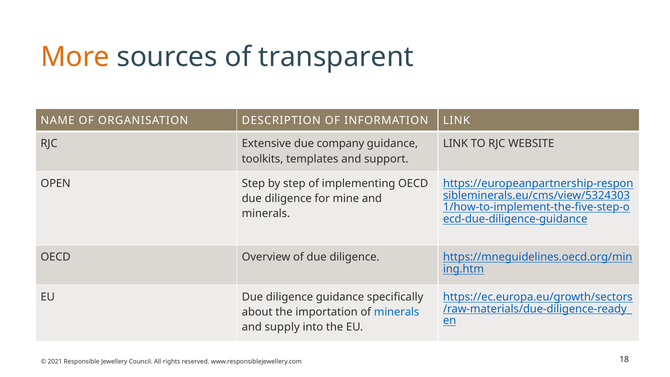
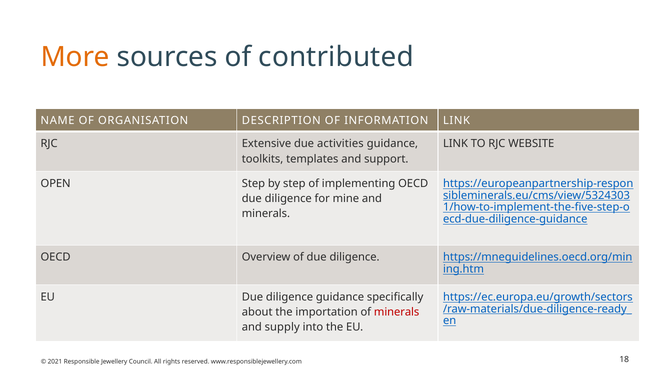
transparent: transparent -> contributed
company: company -> activities
minerals at (397, 312) colour: blue -> red
